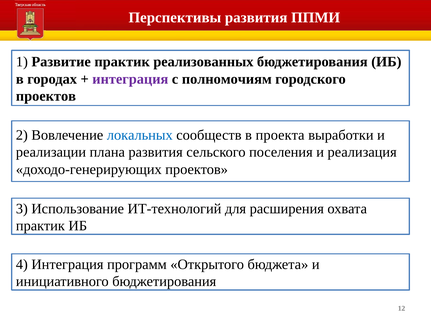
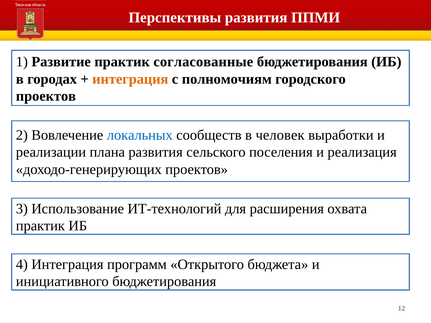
реализованных: реализованных -> согласованные
интеграция at (130, 79) colour: purple -> orange
проекта: проекта -> человек
